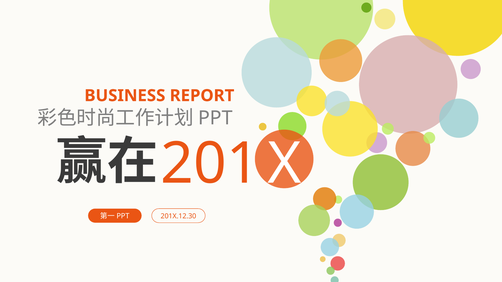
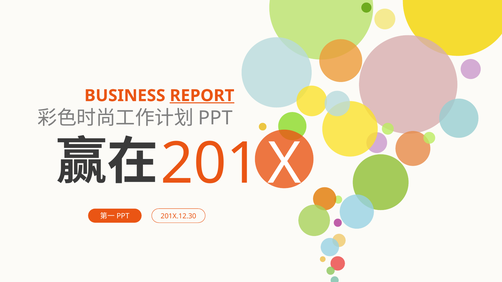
REPORT underline: none -> present
